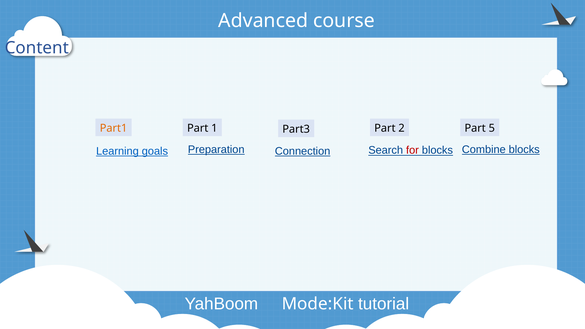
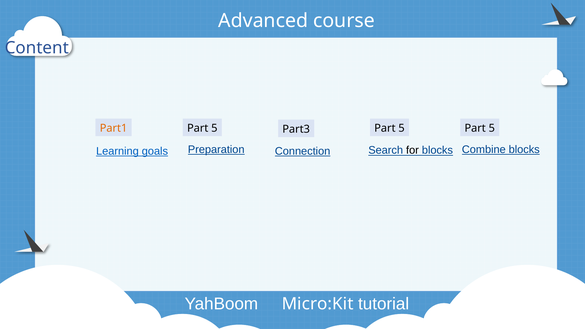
1 at (214, 128): 1 -> 5
2 at (402, 128): 2 -> 5
for colour: red -> black
Mode:Kit: Mode:Kit -> Micro:Kit
